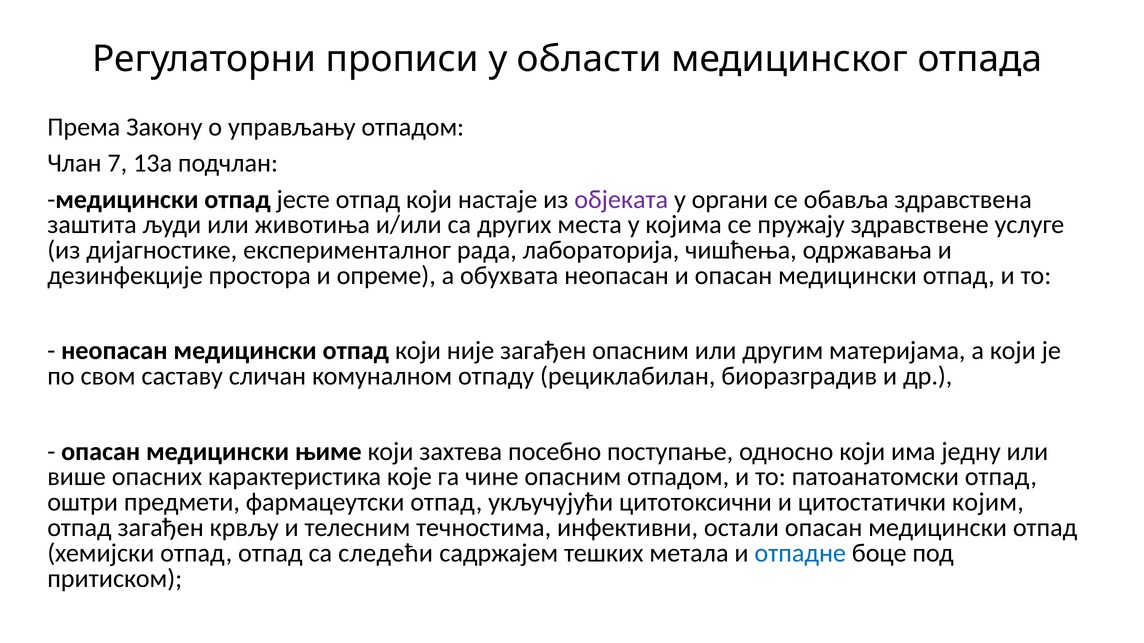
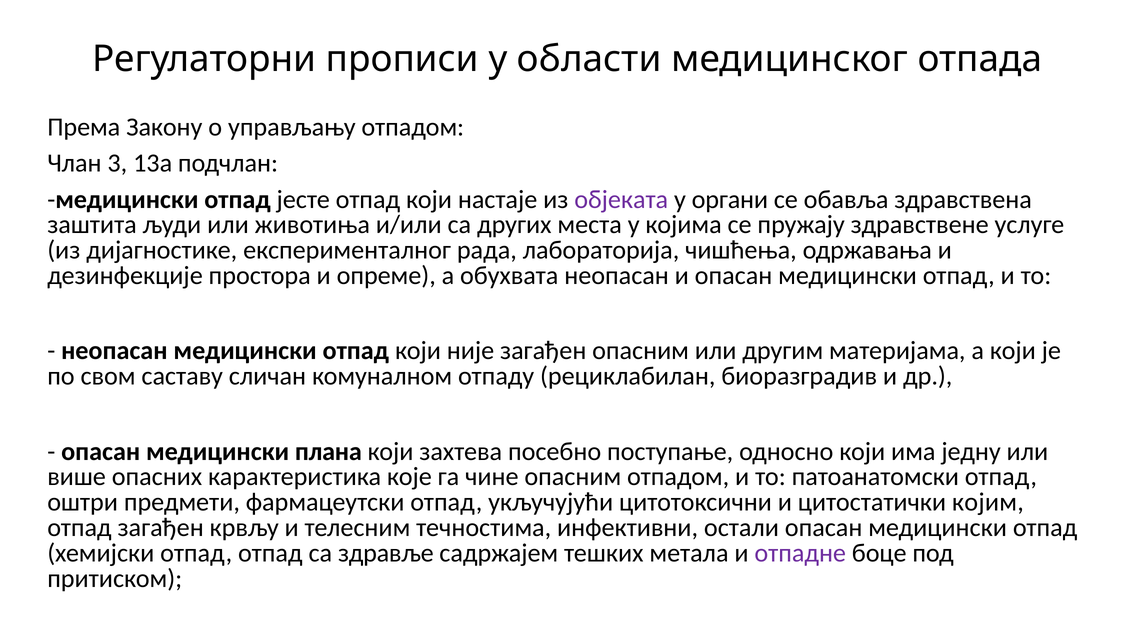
7: 7 -> 3
њиме: њиме -> плана
следећи: следећи -> здравље
отпадне colour: blue -> purple
